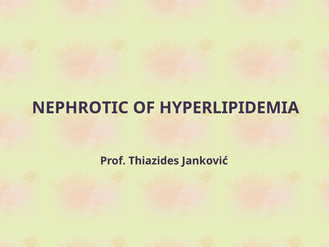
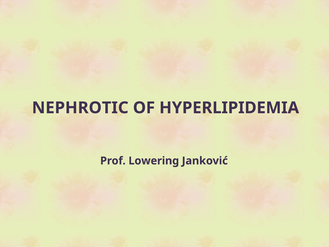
Thiazides: Thiazides -> Lowering
